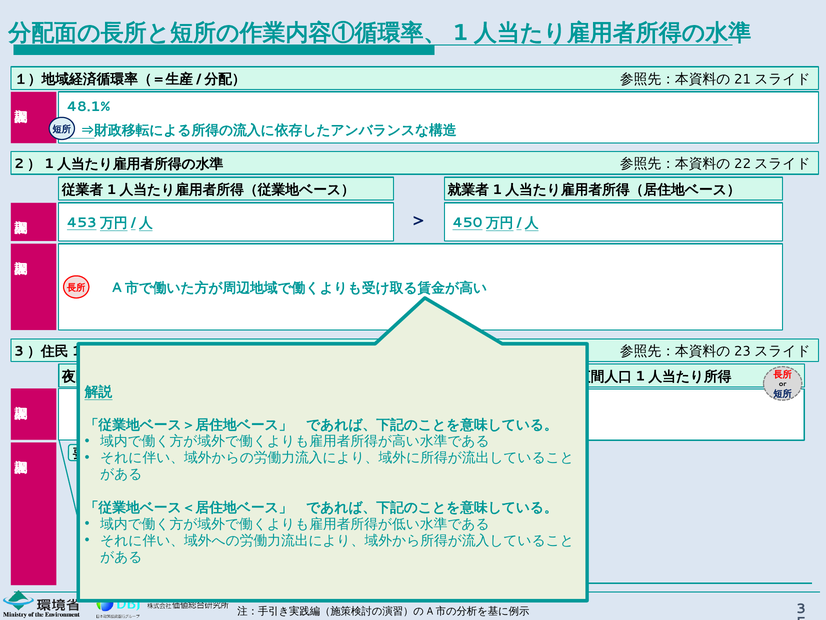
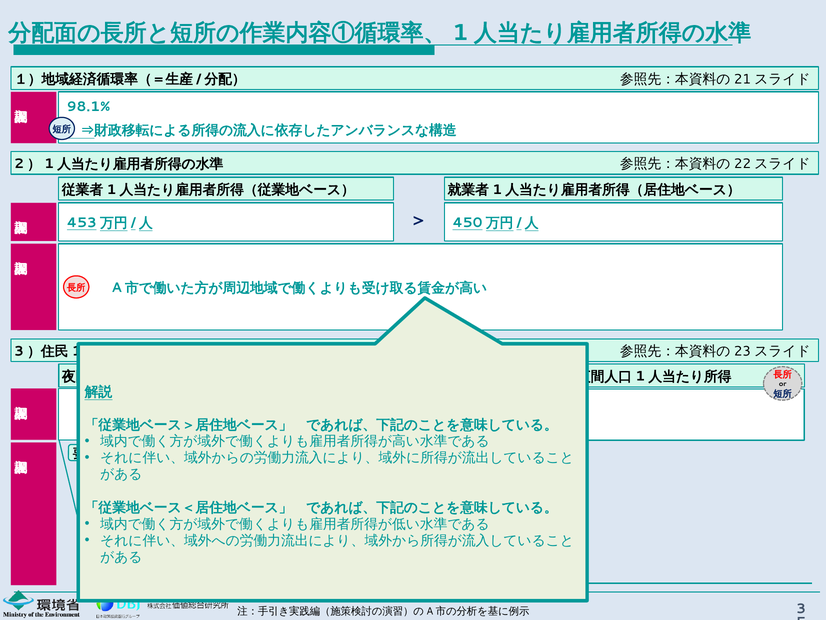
48.1%: 48.1% -> 98.1%
